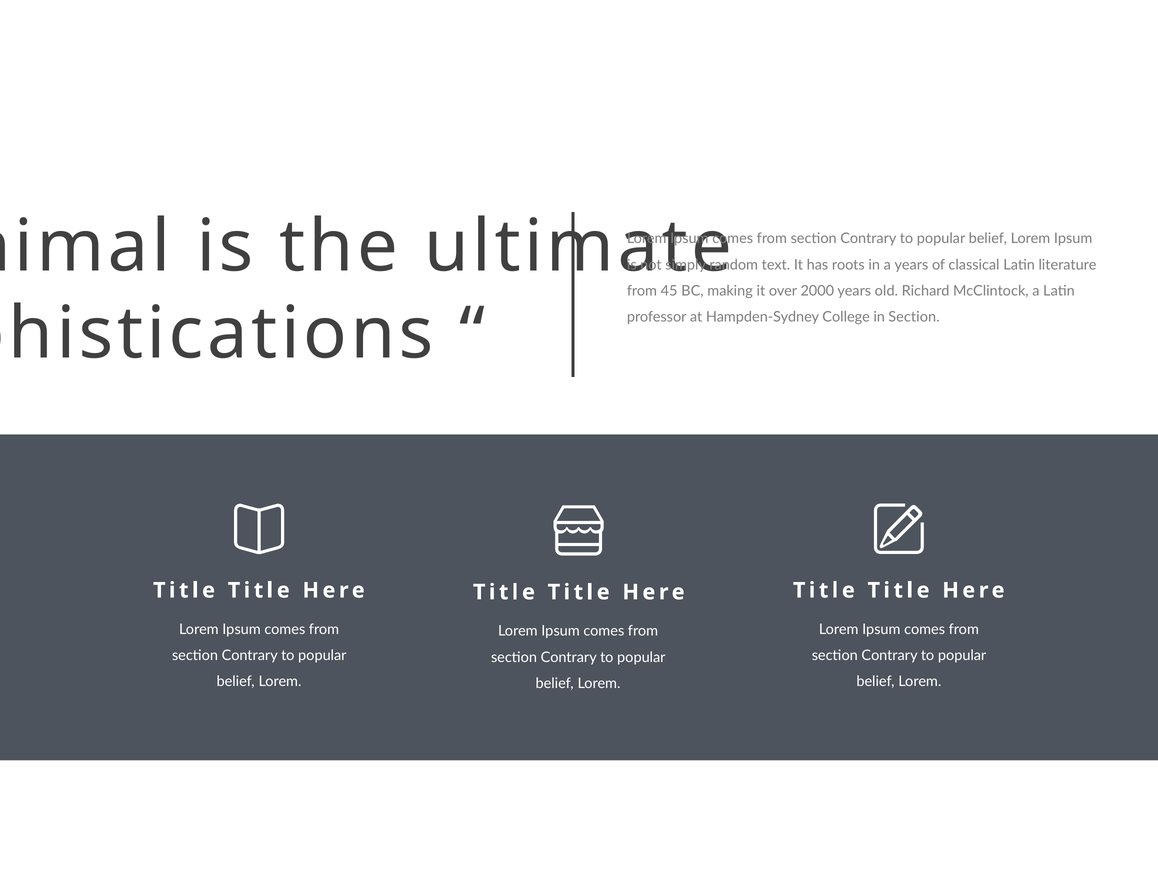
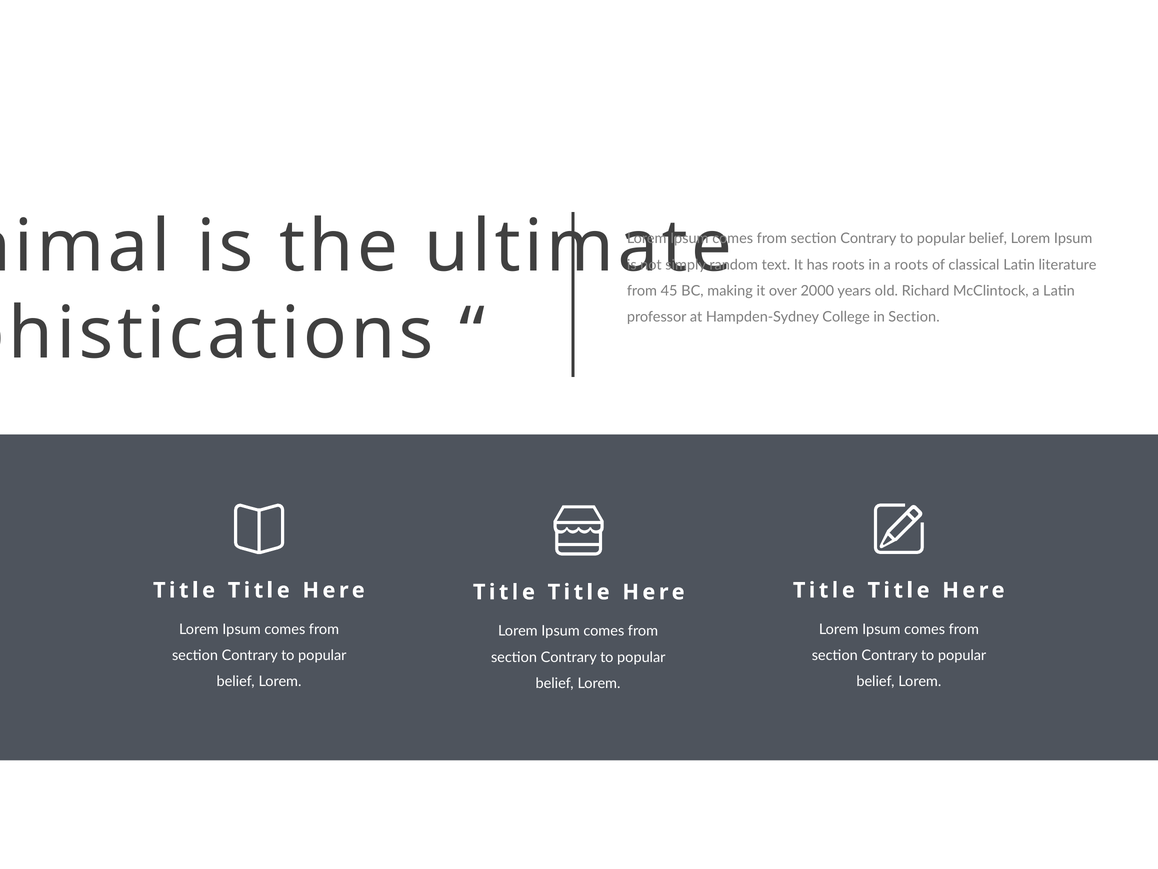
a years: years -> roots
